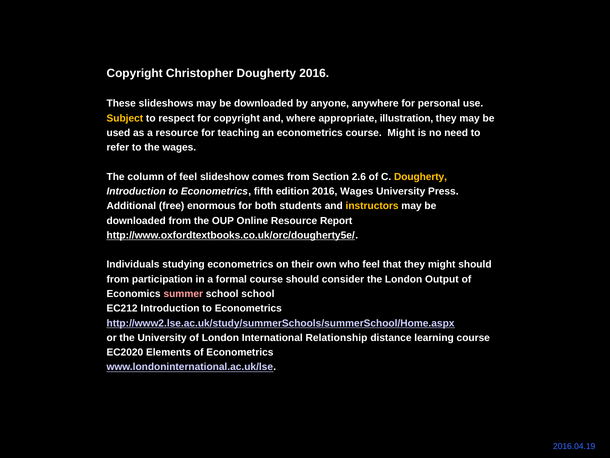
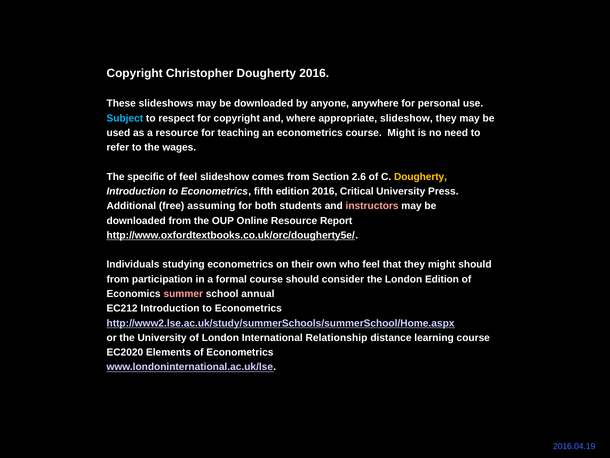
Subject colour: yellow -> light blue
appropriate illustration: illustration -> slideshow
column: column -> specific
2016 Wages: Wages -> Critical
enormous: enormous -> assuming
instructors colour: yellow -> pink
London Output: Output -> Edition
school school: school -> annual
